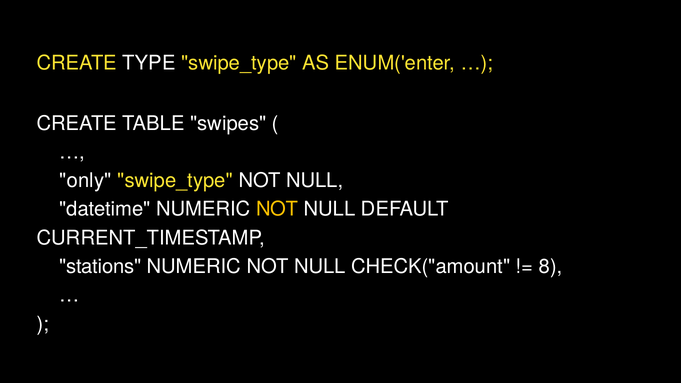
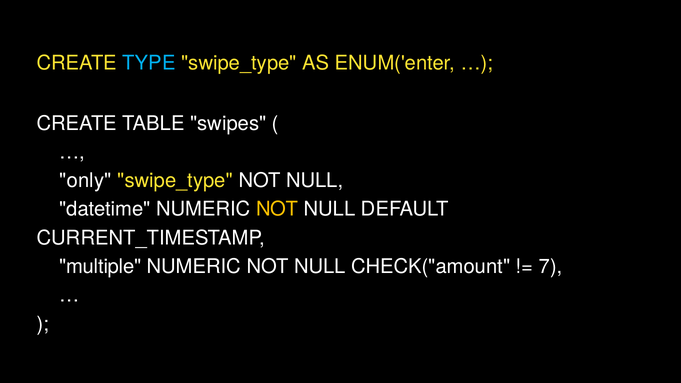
TYPE colour: white -> light blue
stations: stations -> multiple
8: 8 -> 7
